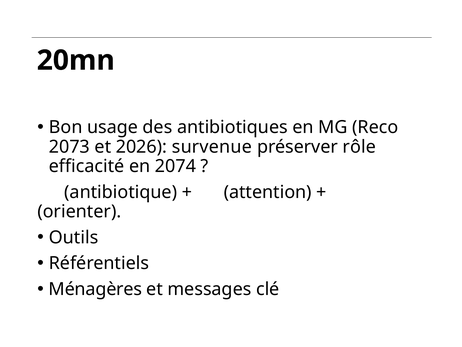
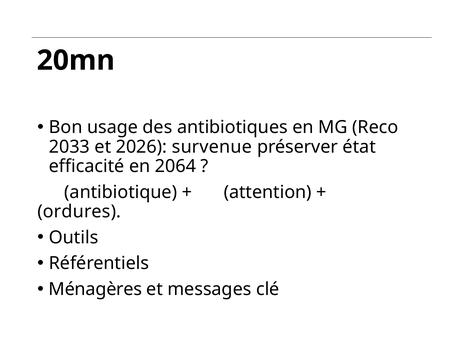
2073: 2073 -> 2033
rôle: rôle -> état
2074: 2074 -> 2064
orienter: orienter -> ordures
